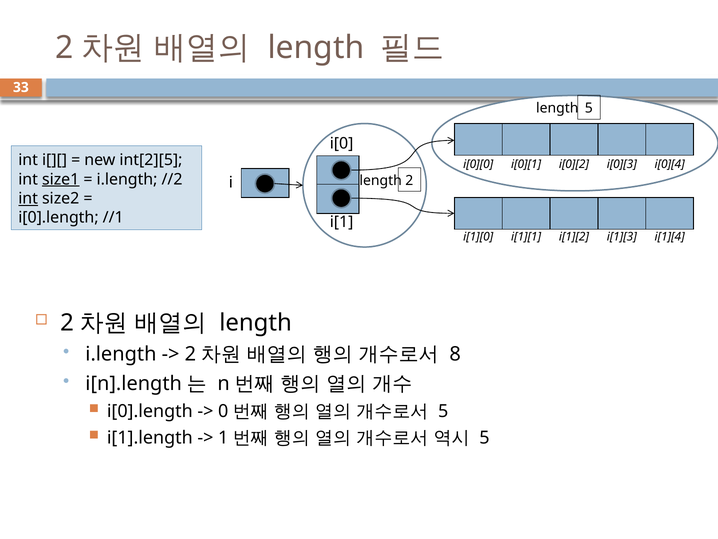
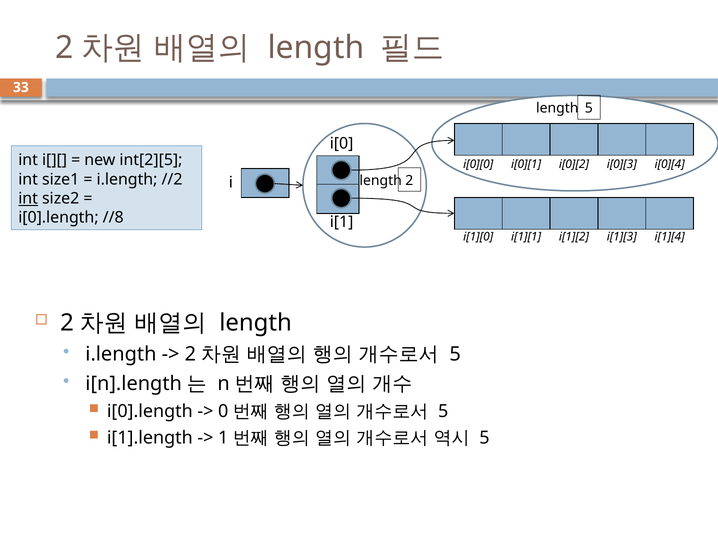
size1 underline: present -> none
//1: //1 -> //8
8 at (455, 354): 8 -> 5
